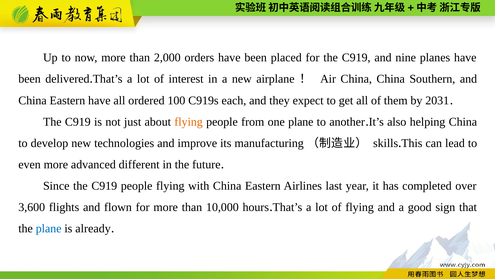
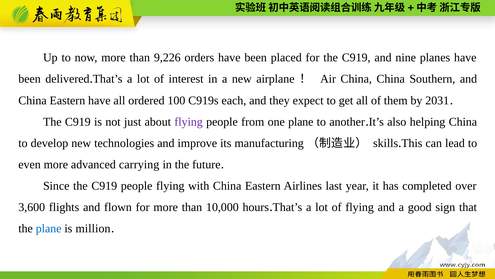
2,000: 2,000 -> 9,226
flying at (189, 122) colour: orange -> purple
different: different -> carrying
already: already -> million
